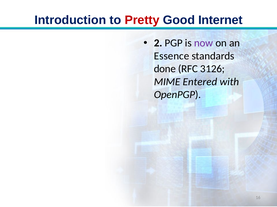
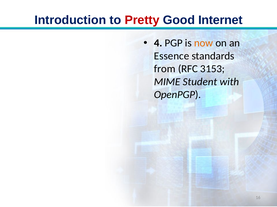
2: 2 -> 4
now colour: purple -> orange
done: done -> from
3126: 3126 -> 3153
Entered: Entered -> Student
